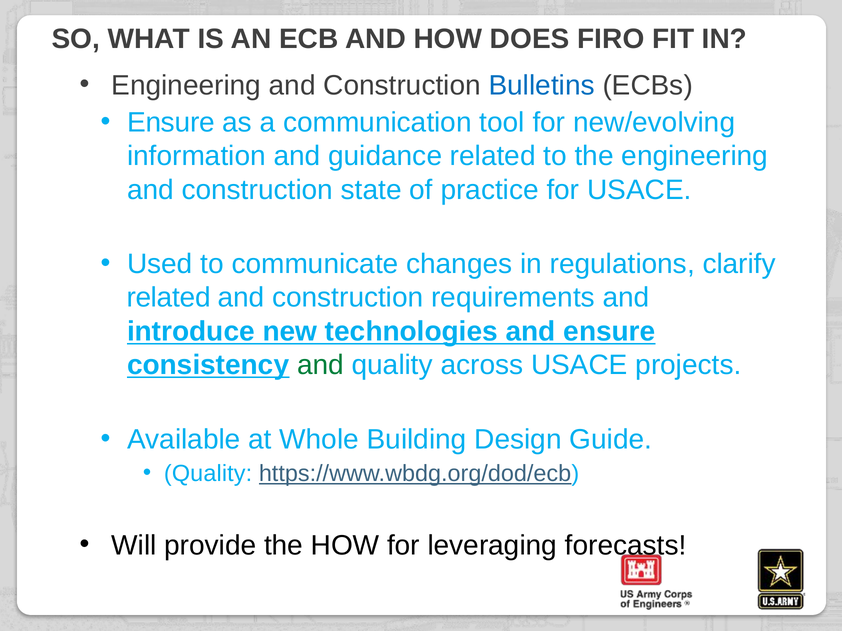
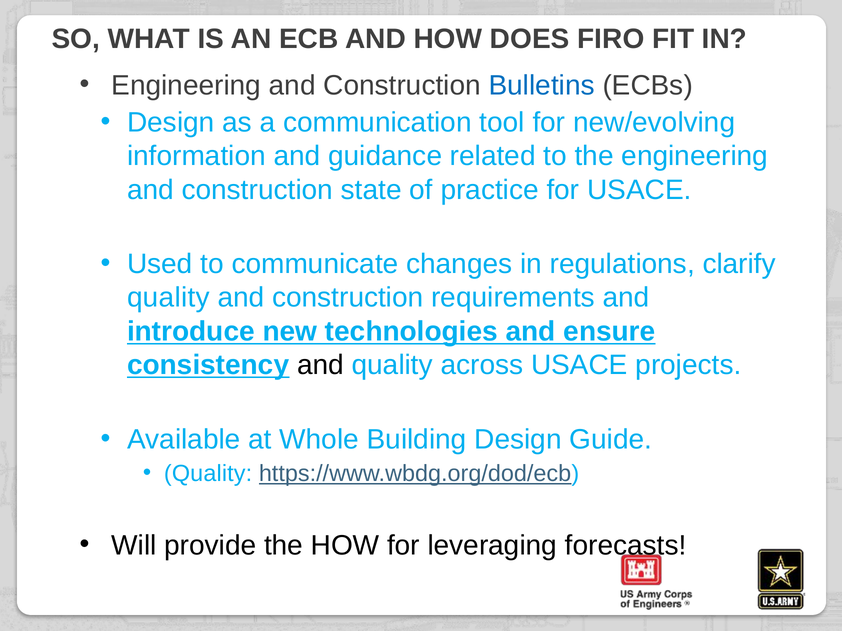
Ensure at (171, 123): Ensure -> Design
related at (169, 298): related -> quality
and at (321, 365) colour: green -> black
